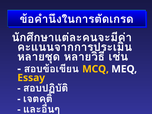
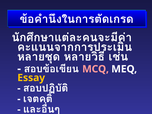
MCQ colour: yellow -> pink
